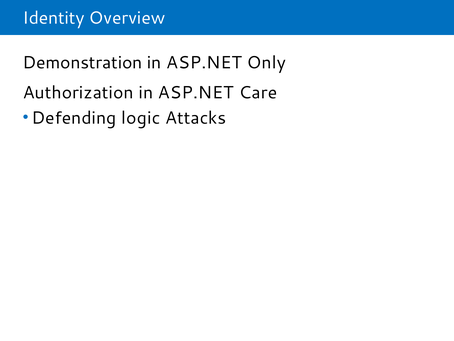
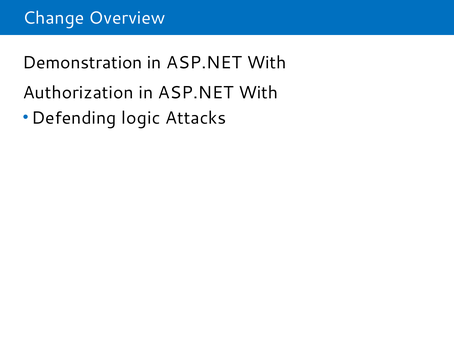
Identity: Identity -> Change
Only at (266, 63): Only -> With
Authorization in ASP.NET Care: Care -> With
